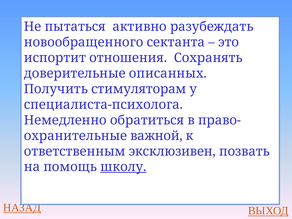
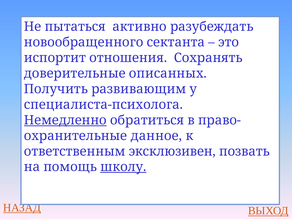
стимуляторам: стимуляторам -> развивающим
Немедленно underline: none -> present
важной: важной -> данное
